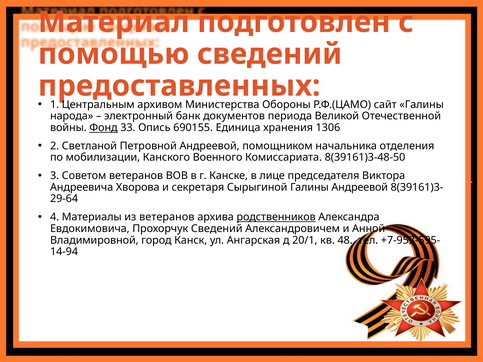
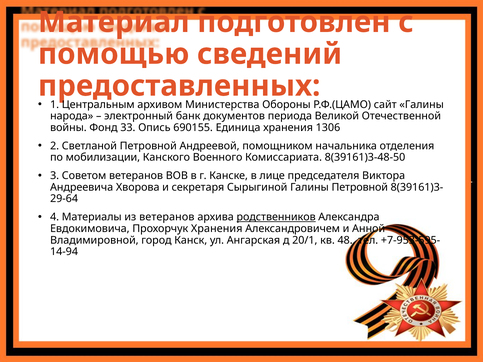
Фонд underline: present -> none
Галины Андреевой: Андреевой -> Петровной
Прохорчук Сведений: Сведений -> Хранения
